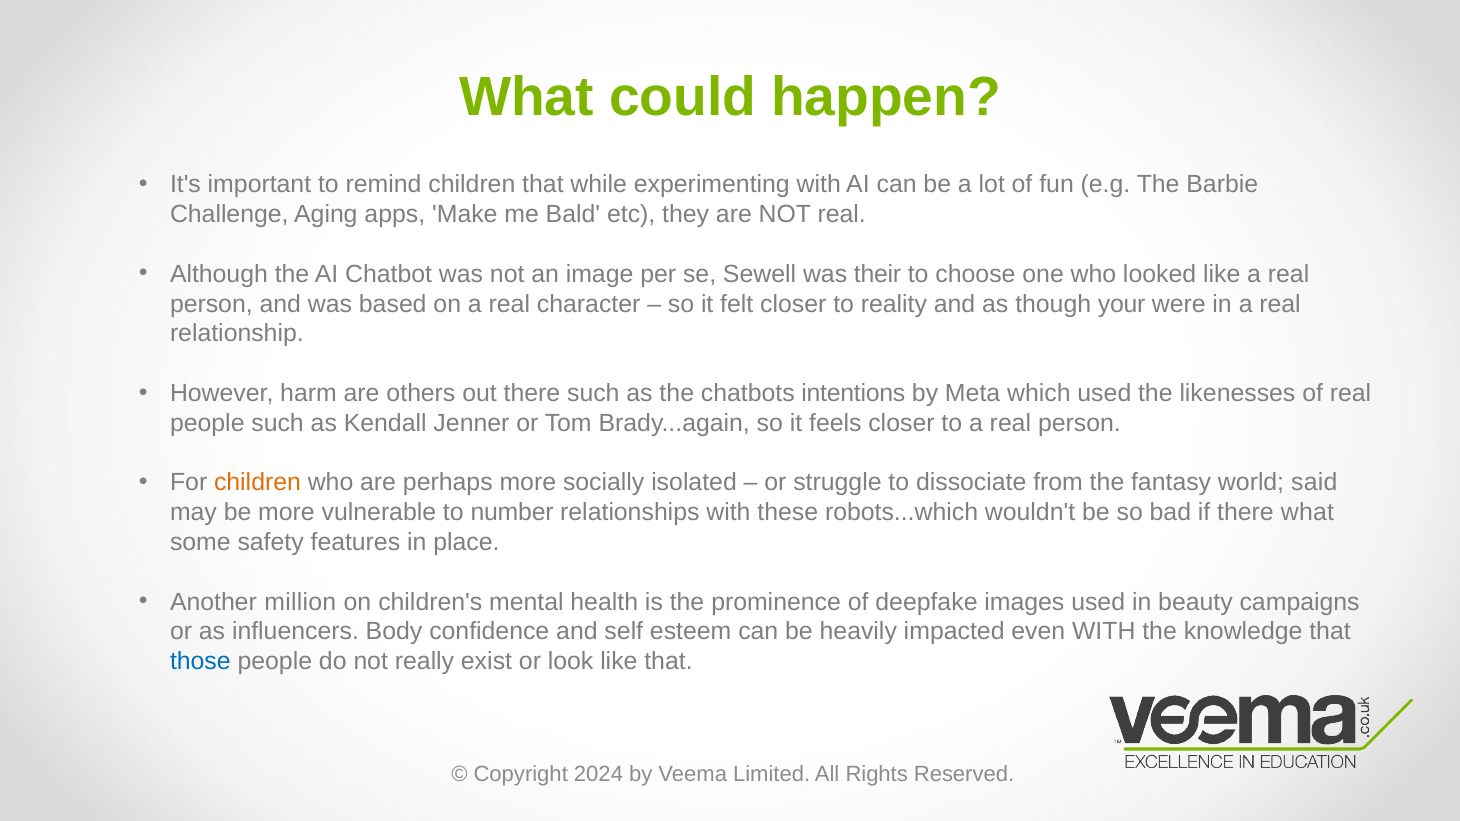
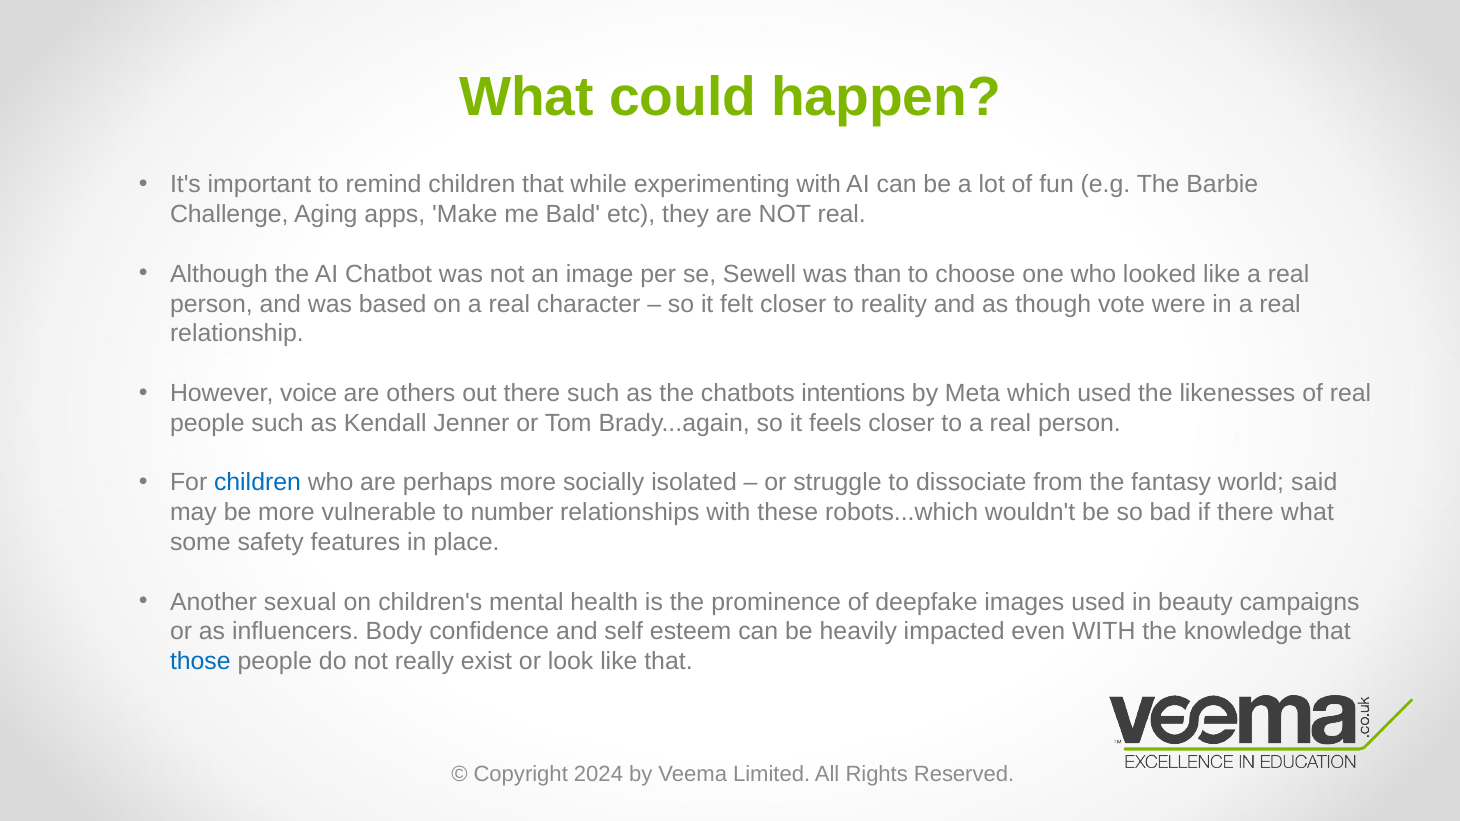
their: their -> than
your: your -> vote
harm: harm -> voice
children at (257, 483) colour: orange -> blue
million: million -> sexual
